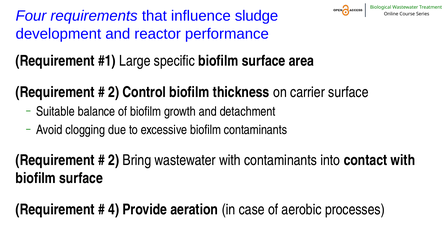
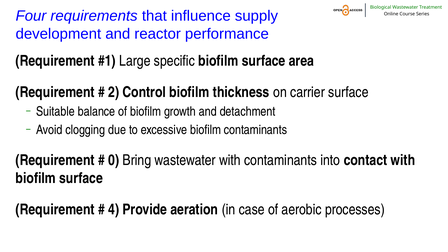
sludge: sludge -> supply
2 at (114, 160): 2 -> 0
